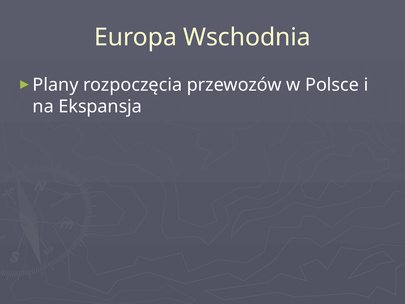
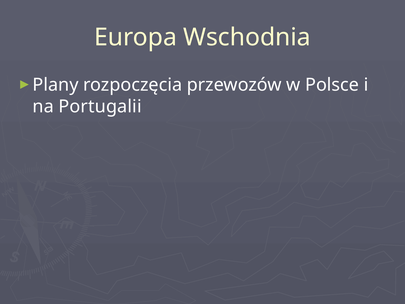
Ekspansja: Ekspansja -> Portugalii
